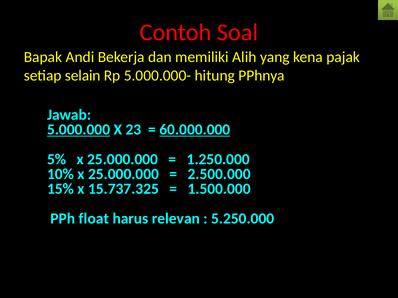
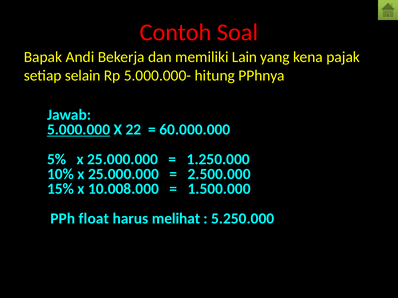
Alih: Alih -> Lain
23: 23 -> 22
60.000.000 underline: present -> none
15.737.325: 15.737.325 -> 10.008.000
relevan: relevan -> melihat
